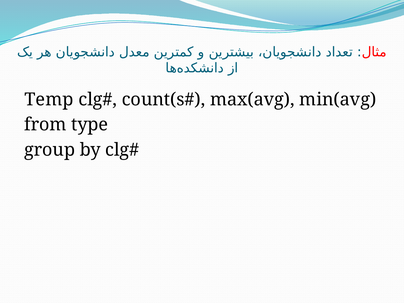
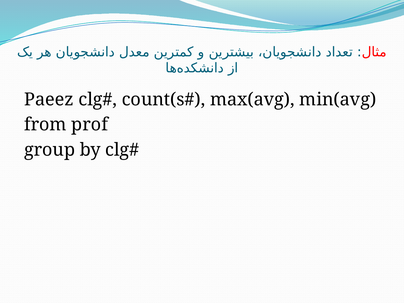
Temp: Temp -> Paeez
type: type -> prof
